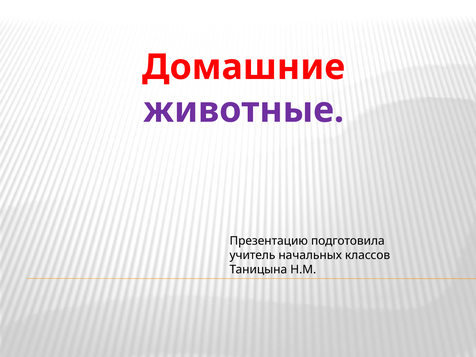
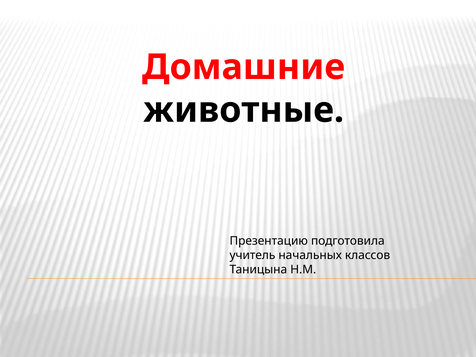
животные colour: purple -> black
